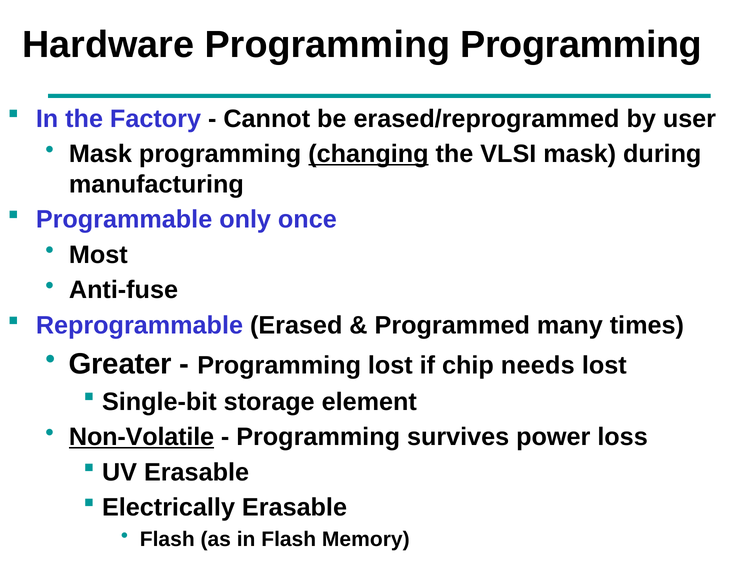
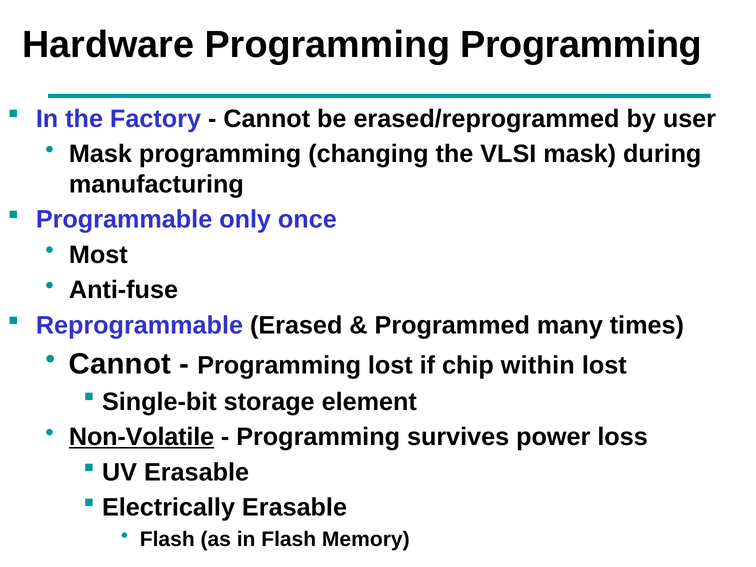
changing underline: present -> none
Greater at (120, 364): Greater -> Cannot
needs: needs -> within
